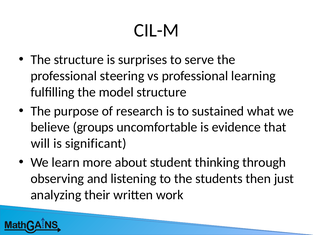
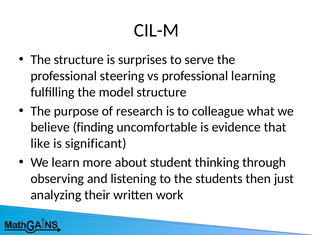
sustained: sustained -> colleague
groups: groups -> finding
will: will -> like
